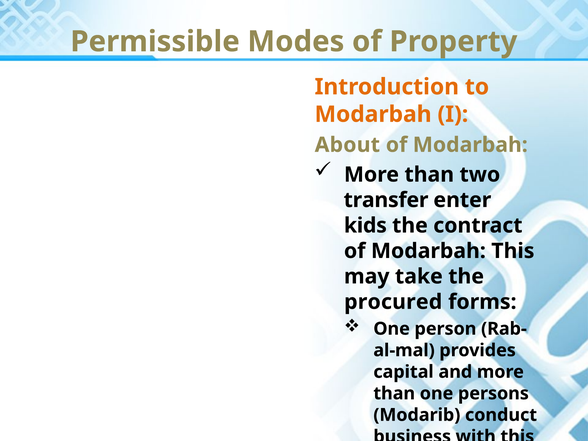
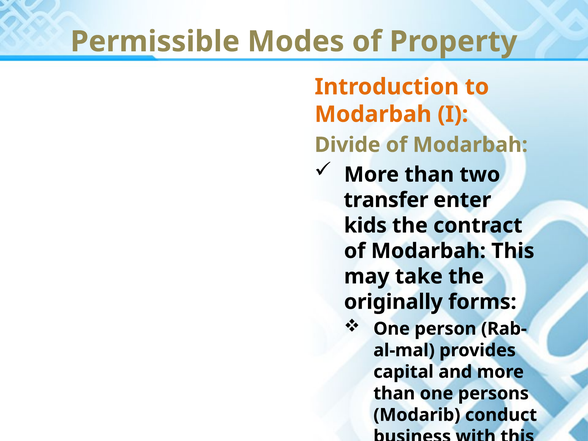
About: About -> Divide
procured: procured -> originally
